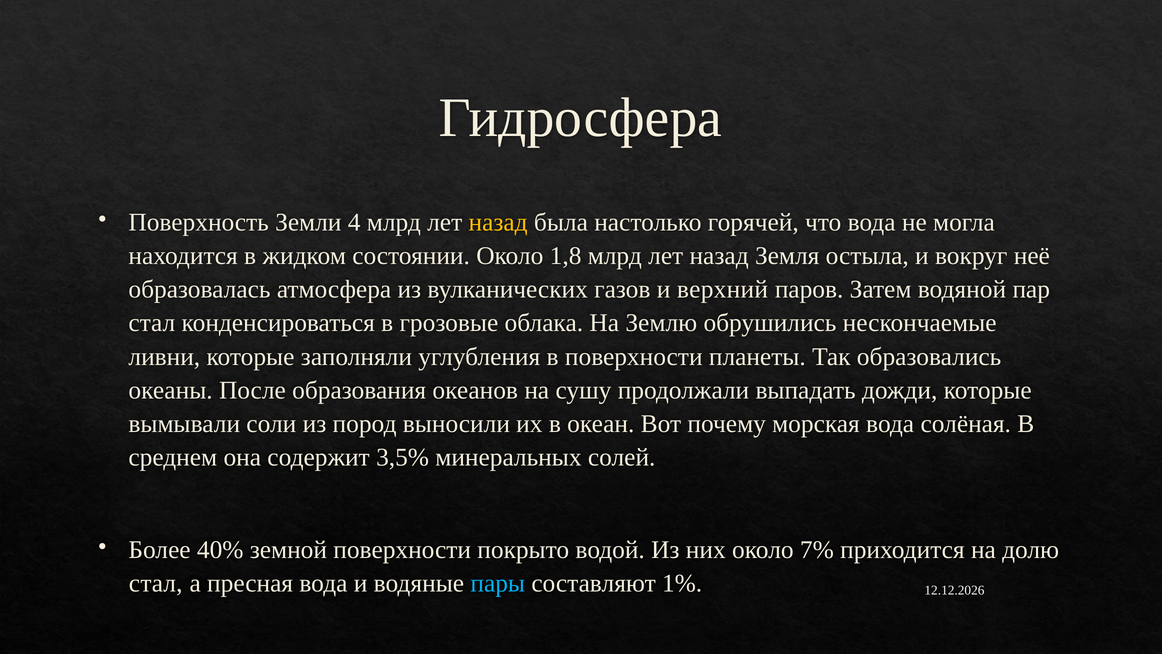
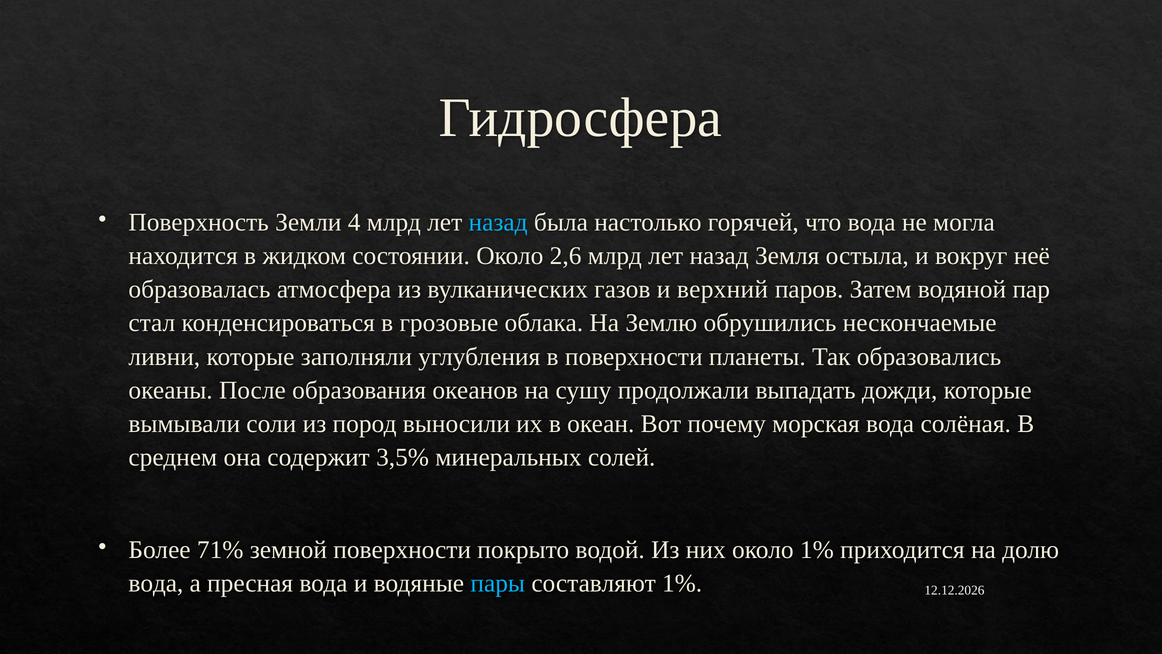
назад at (498, 222) colour: yellow -> light blue
1,8: 1,8 -> 2,6
40%: 40% -> 71%
около 7%: 7% -> 1%
стал at (156, 583): стал -> вода
